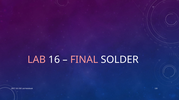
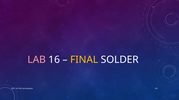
FINAL colour: pink -> yellow
